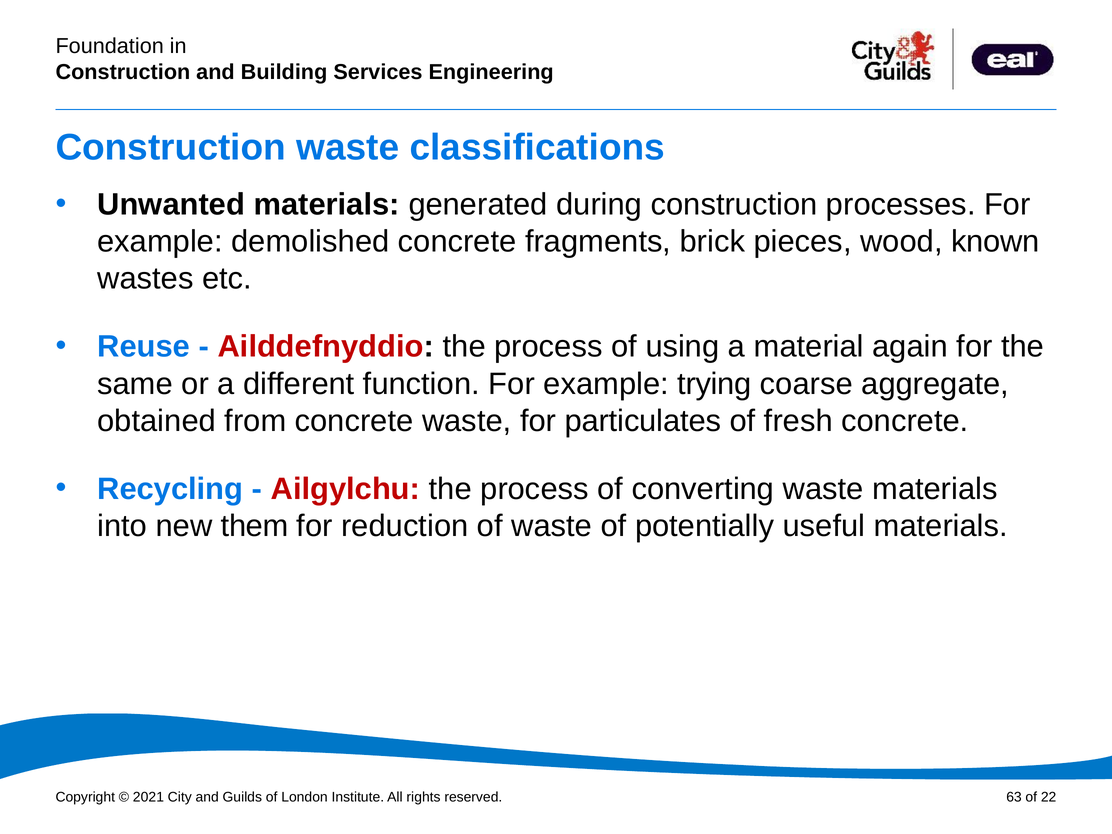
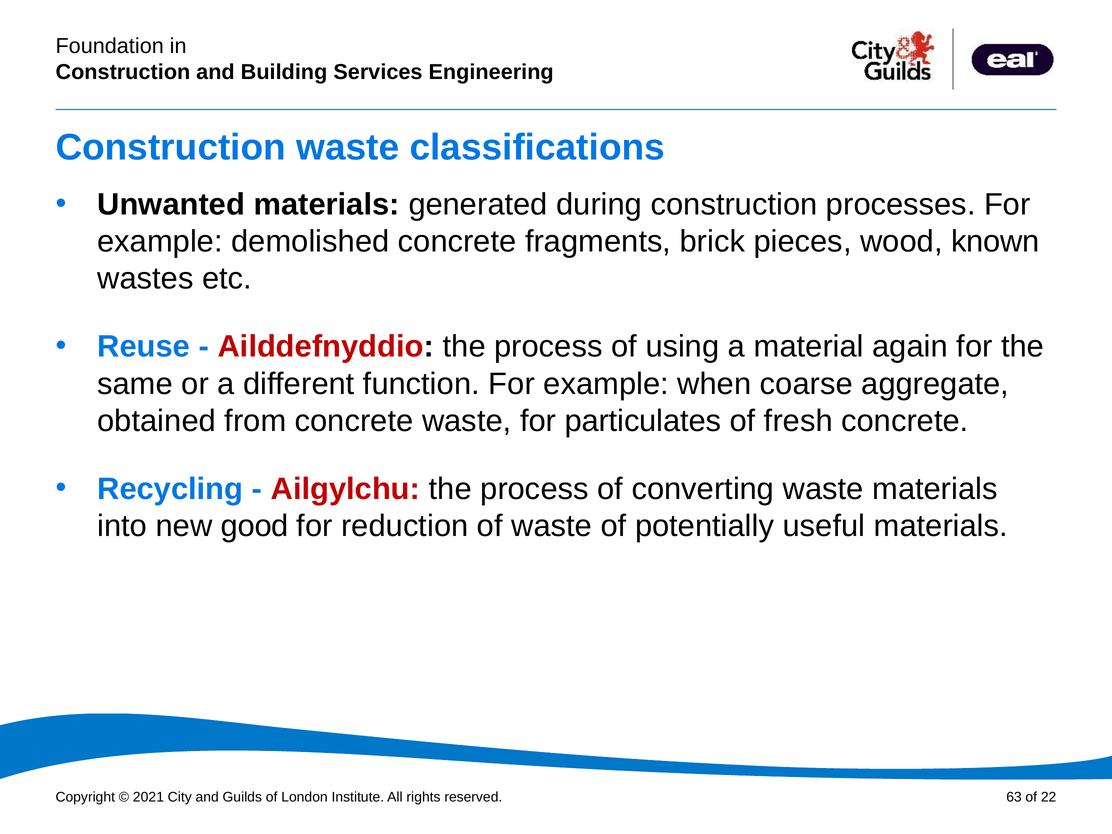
trying: trying -> when
them: them -> good
